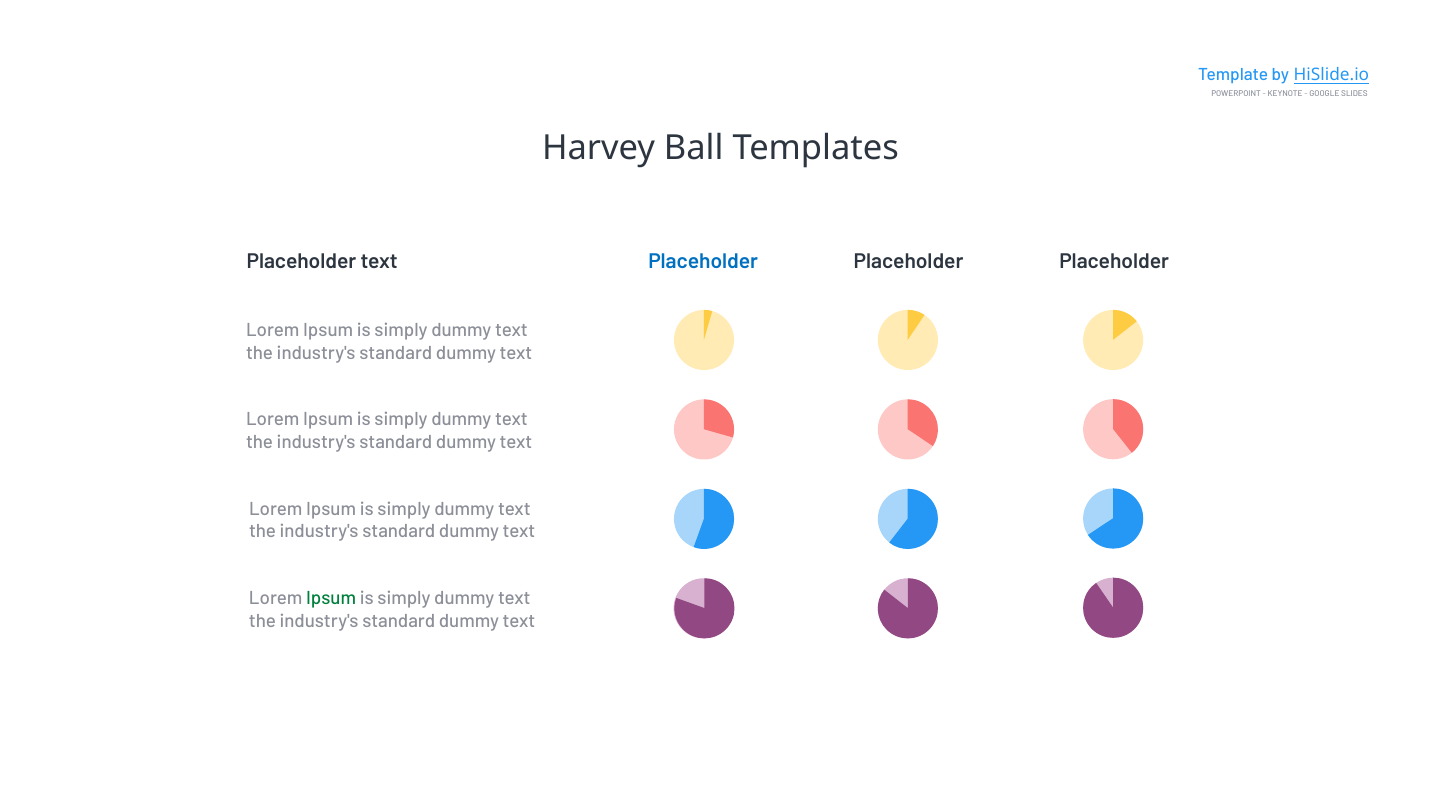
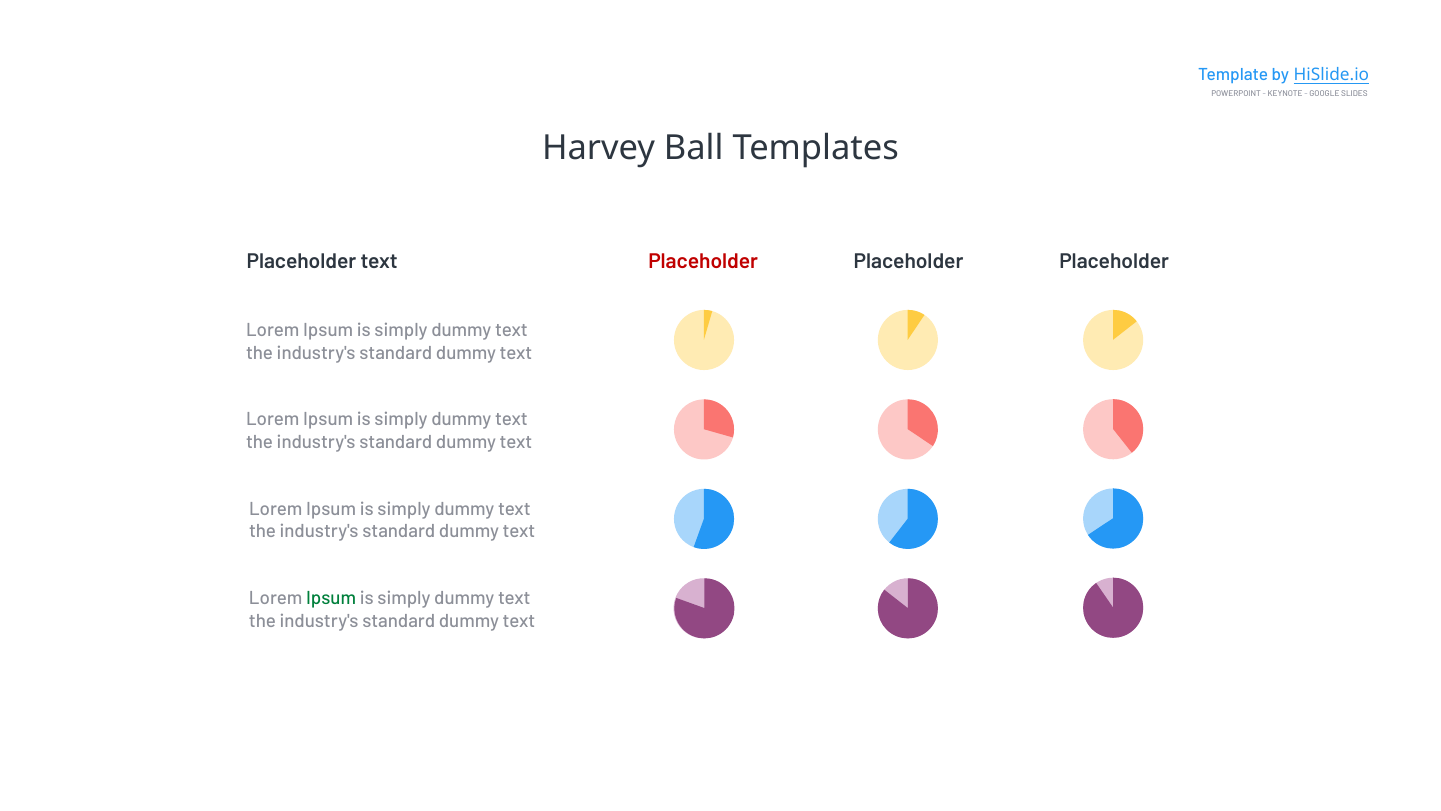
Placeholder at (703, 262) colour: blue -> red
